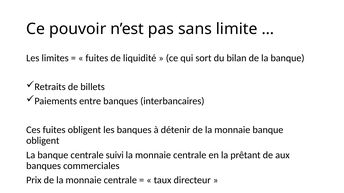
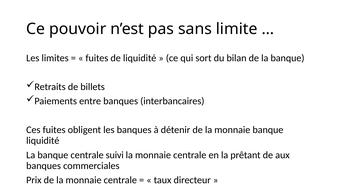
obligent at (43, 141): obligent -> liquidité
